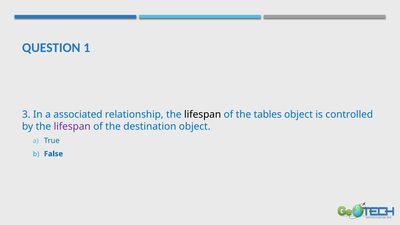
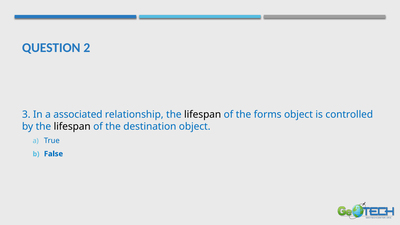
1: 1 -> 2
tables: tables -> forms
lifespan at (72, 126) colour: purple -> black
